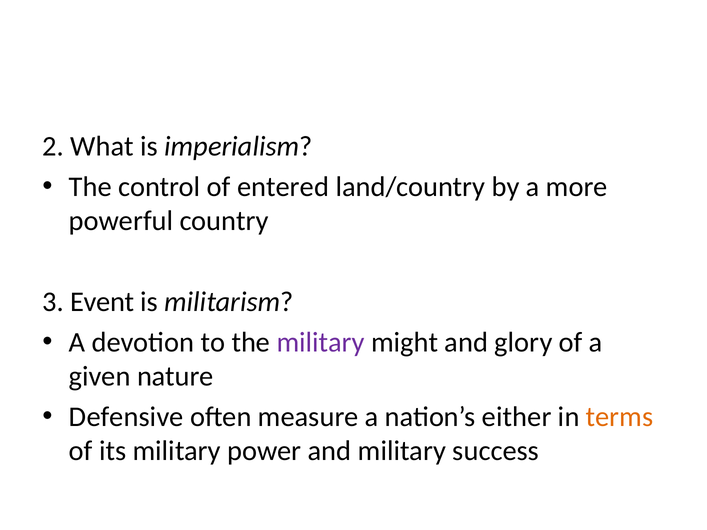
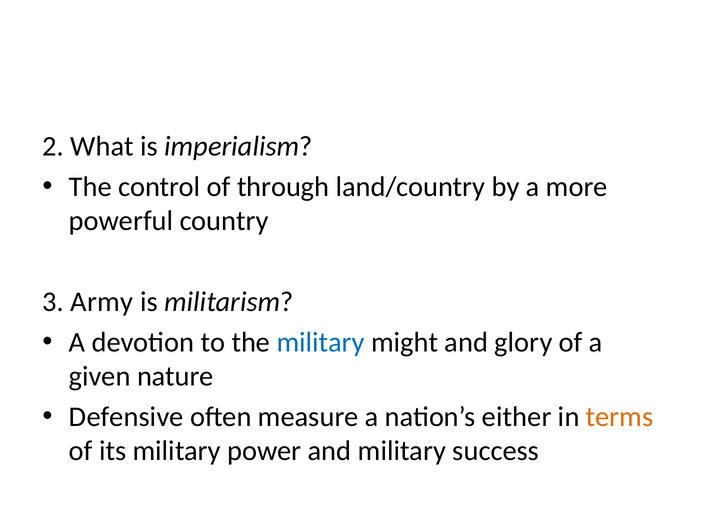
entered: entered -> through
Event: Event -> Army
military at (321, 342) colour: purple -> blue
